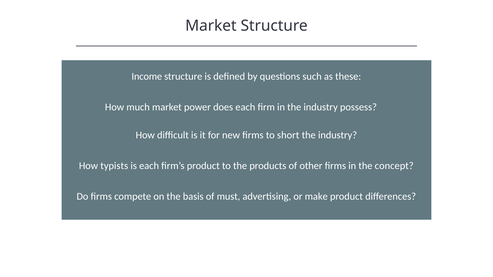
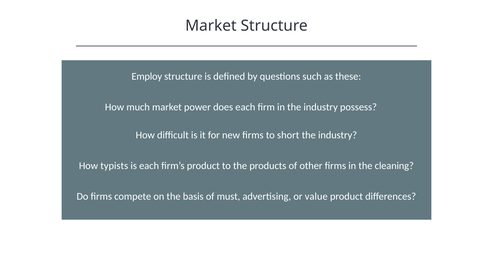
Income: Income -> Employ
concept: concept -> cleaning
make: make -> value
